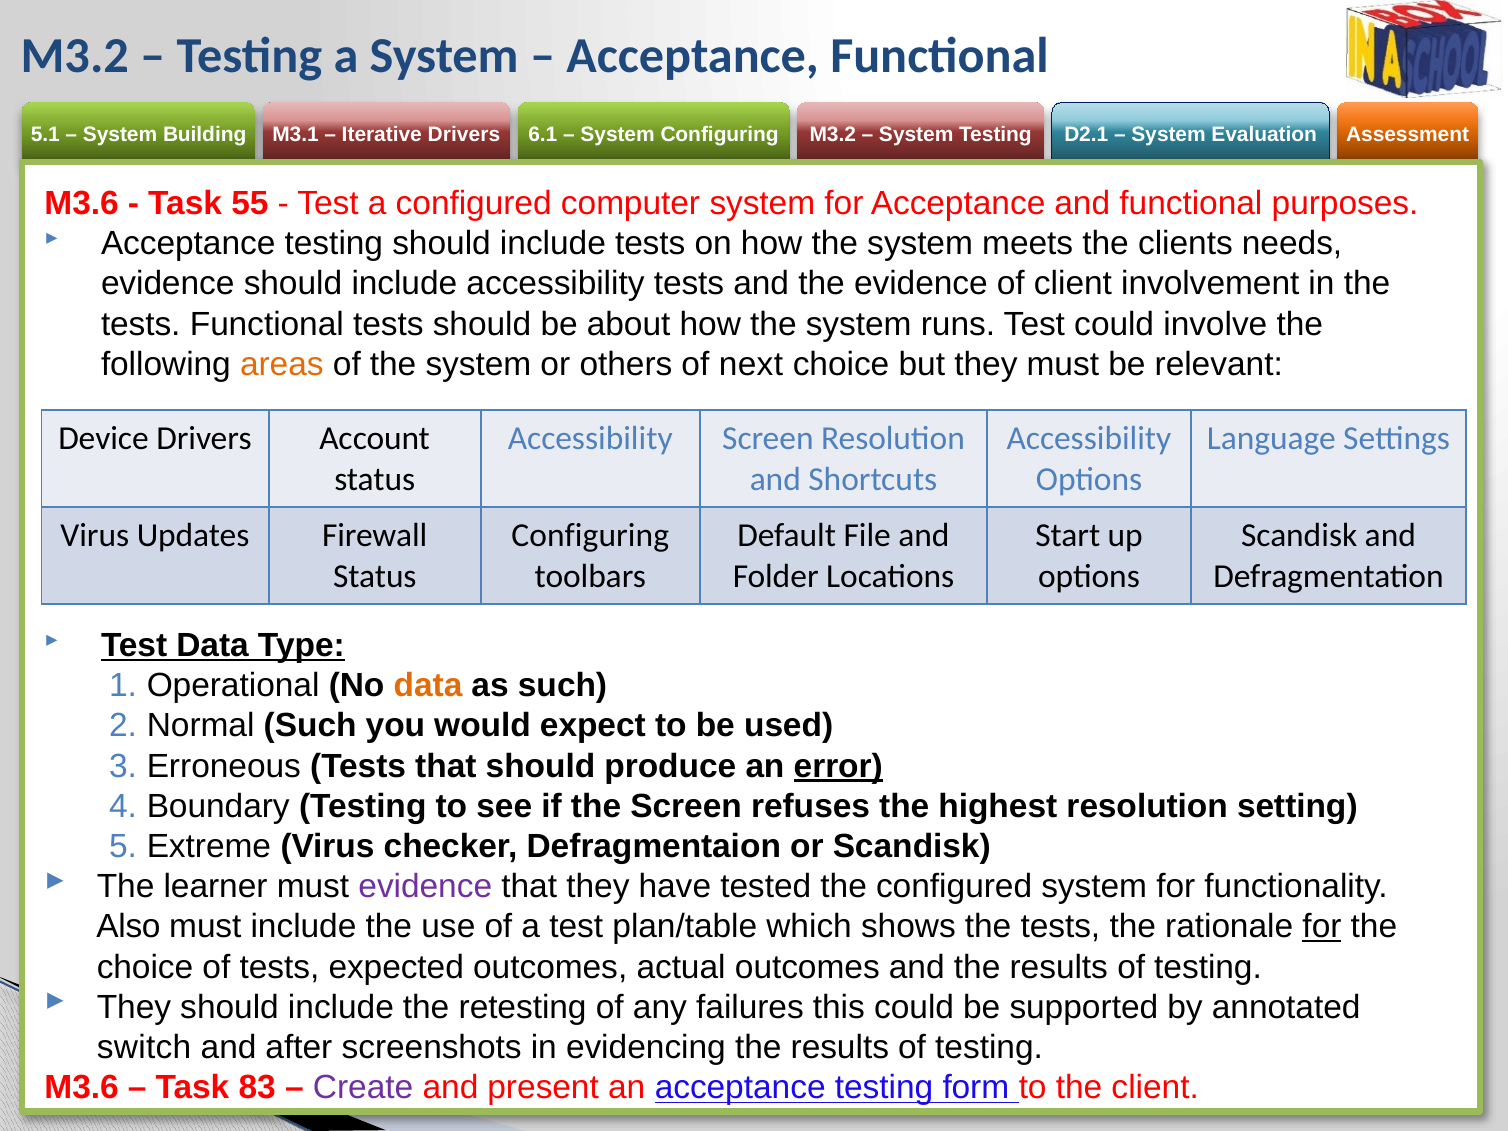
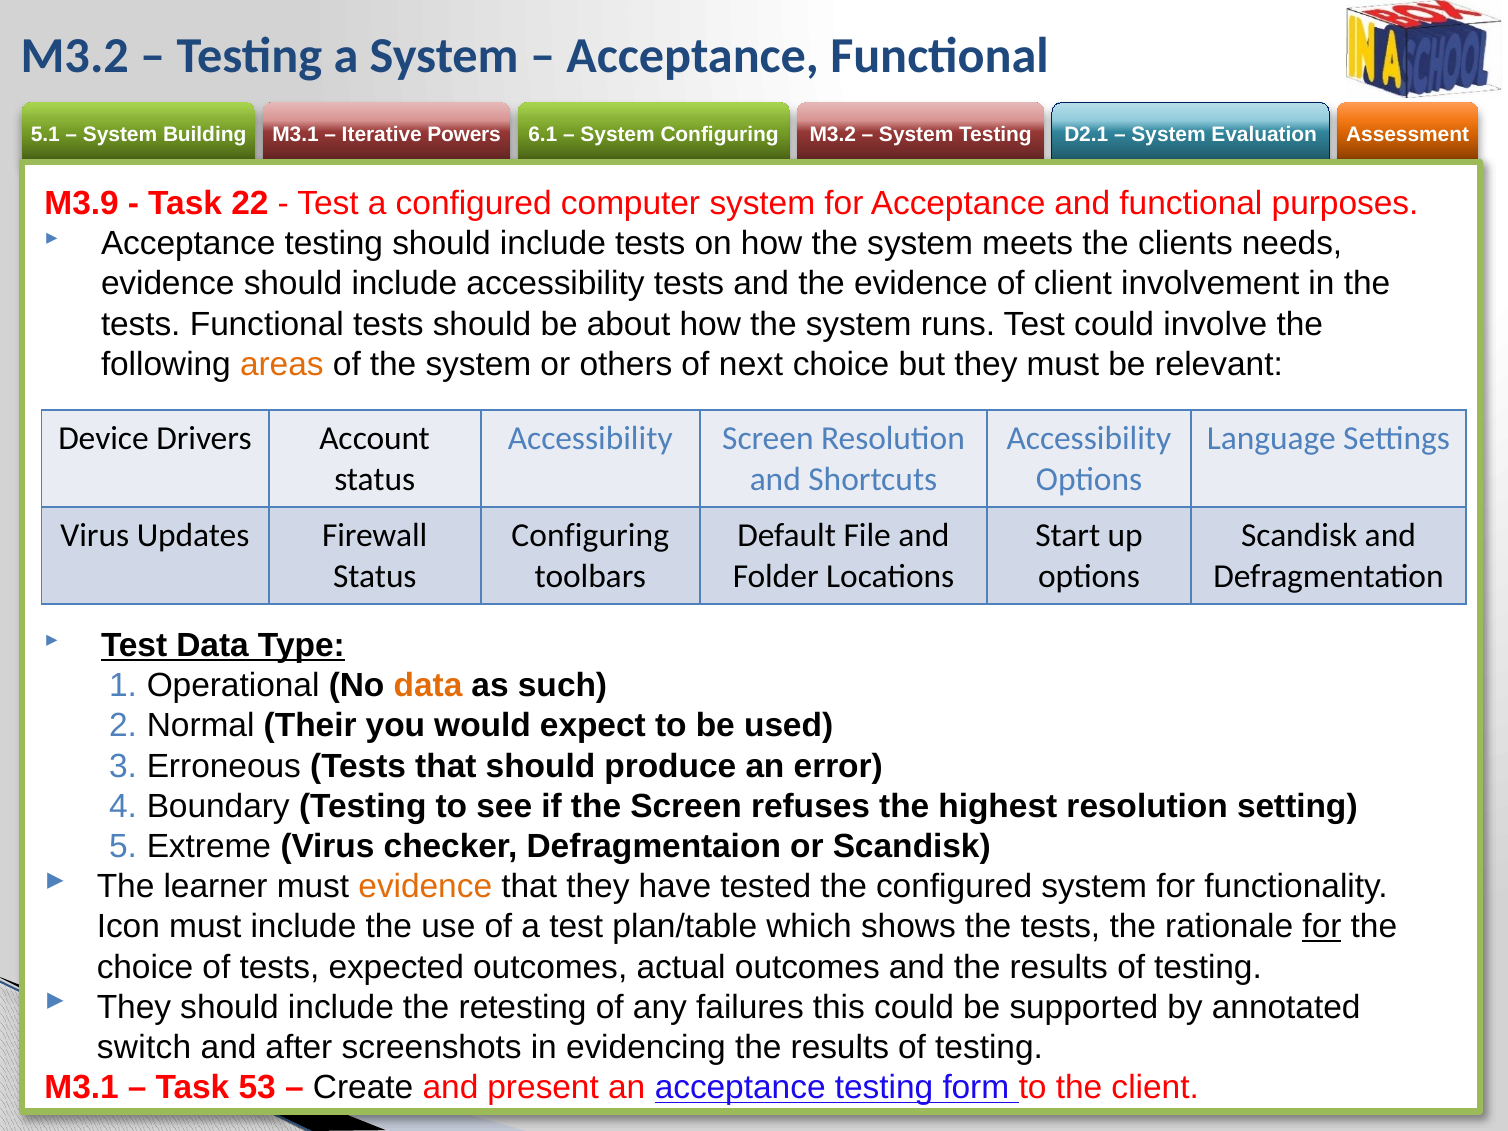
Drivers at (464, 135): Drivers -> Powers
M3.6 at (82, 203): M3.6 -> M3.9
55: 55 -> 22
Normal Such: Such -> Their
error underline: present -> none
evidence at (425, 887) colour: purple -> orange
Also: Also -> Icon
M3.6 at (82, 1088): M3.6 -> M3.1
83: 83 -> 53
Create colour: purple -> black
